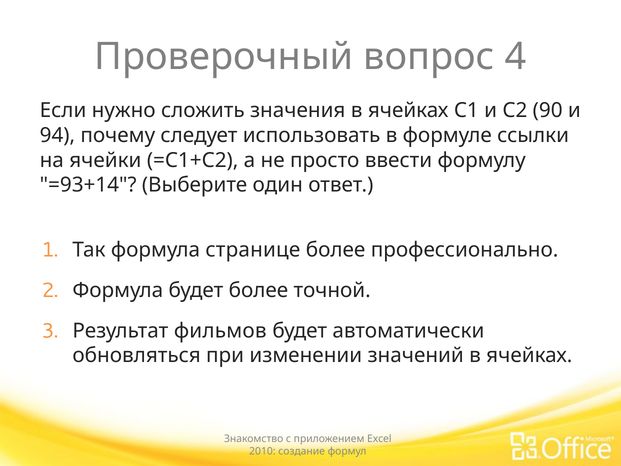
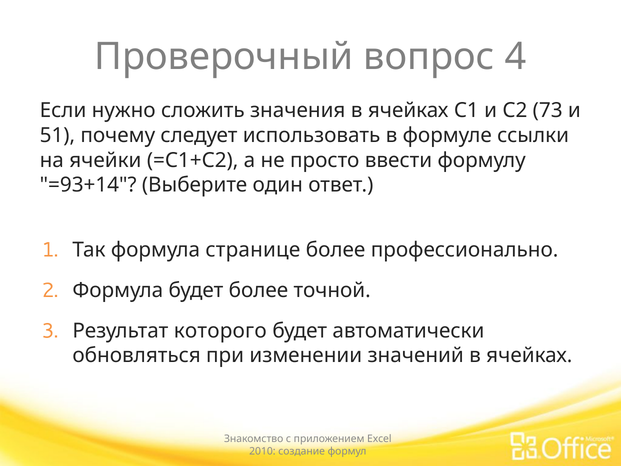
90: 90 -> 73
94: 94 -> 51
фильмов: фильмов -> которого
